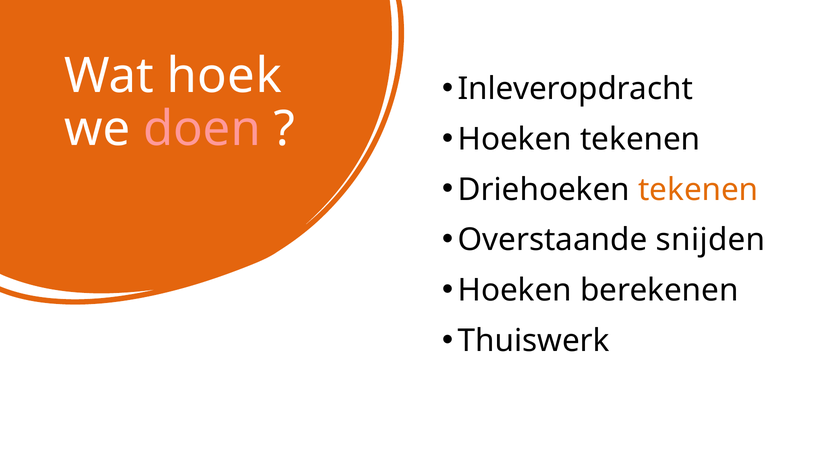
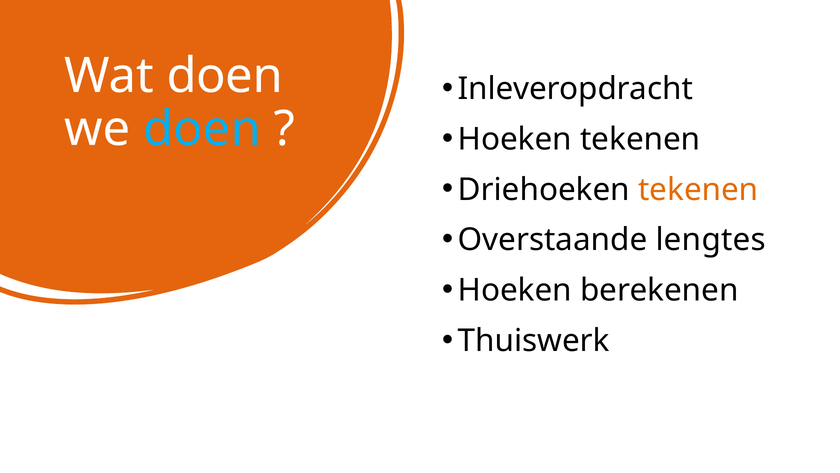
Wat hoek: hoek -> doen
doen at (202, 129) colour: pink -> light blue
snijden: snijden -> lengtes
